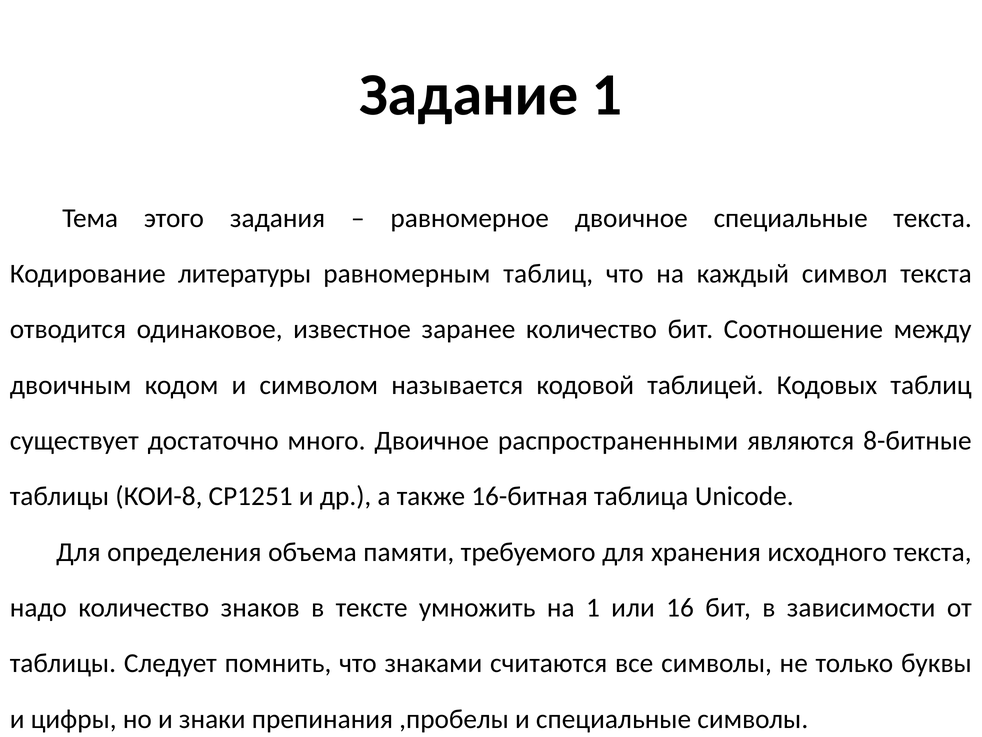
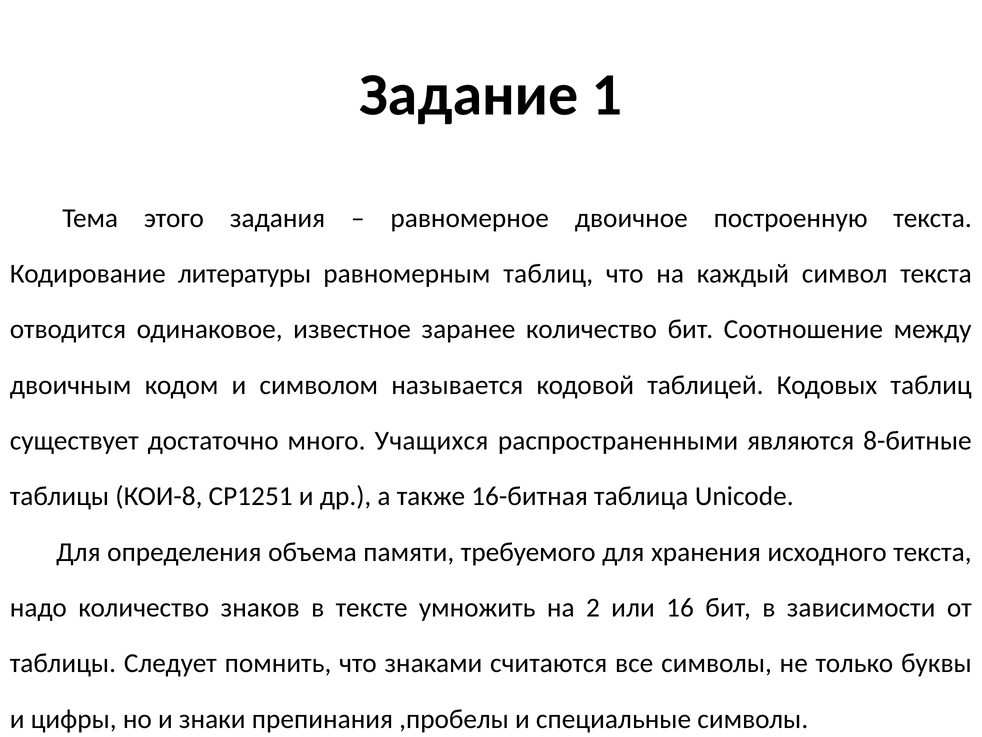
двоичное специальные: специальные -> построенную
много Двоичное: Двоичное -> Учащихся
на 1: 1 -> 2
